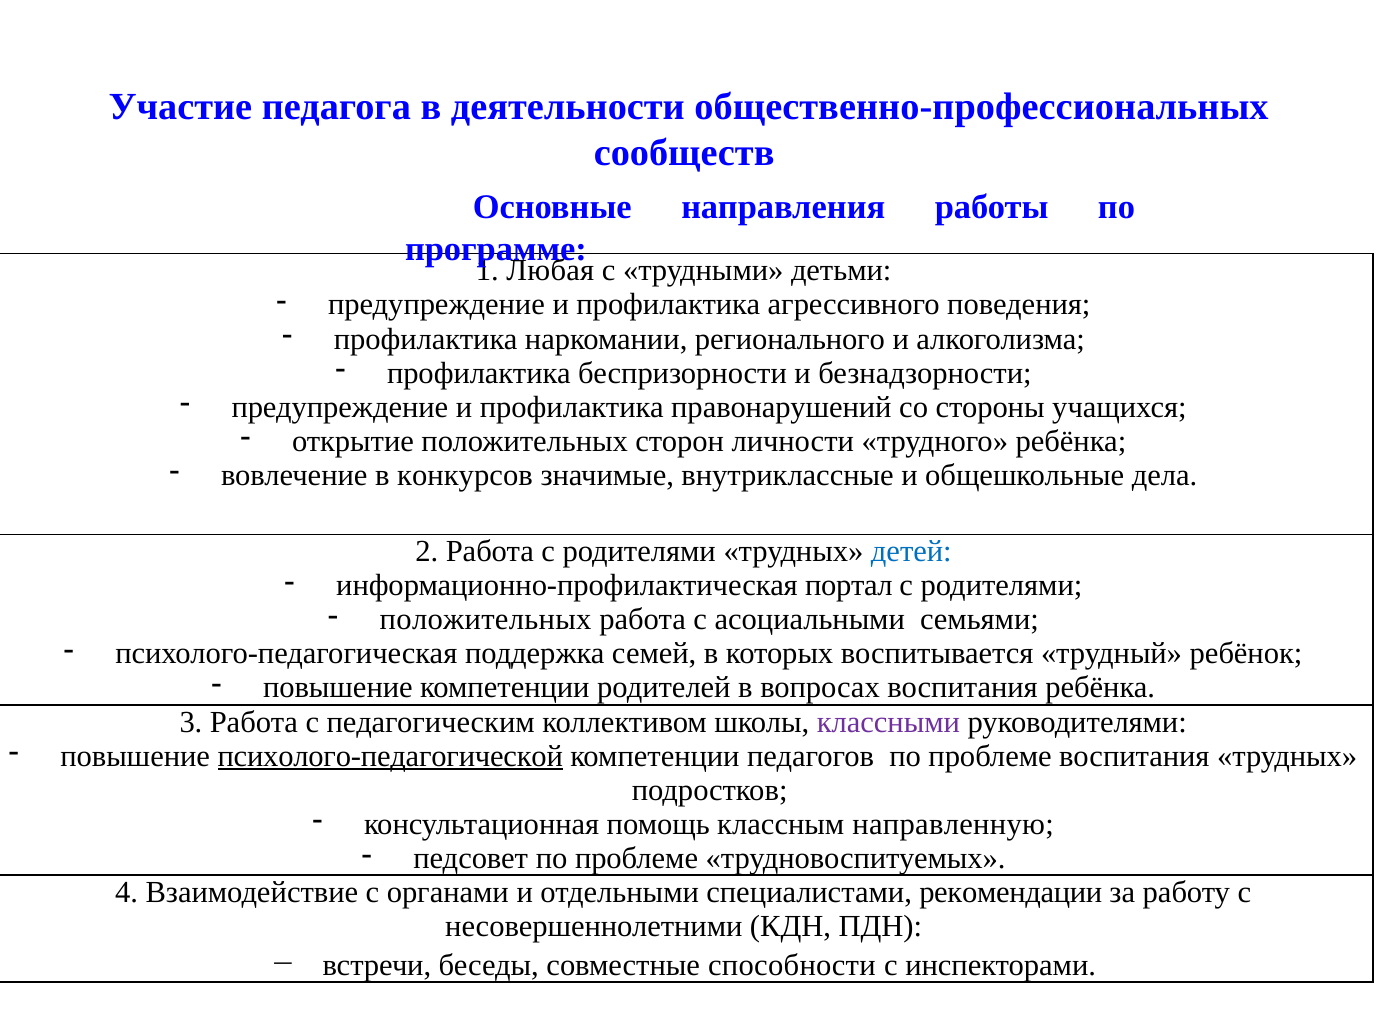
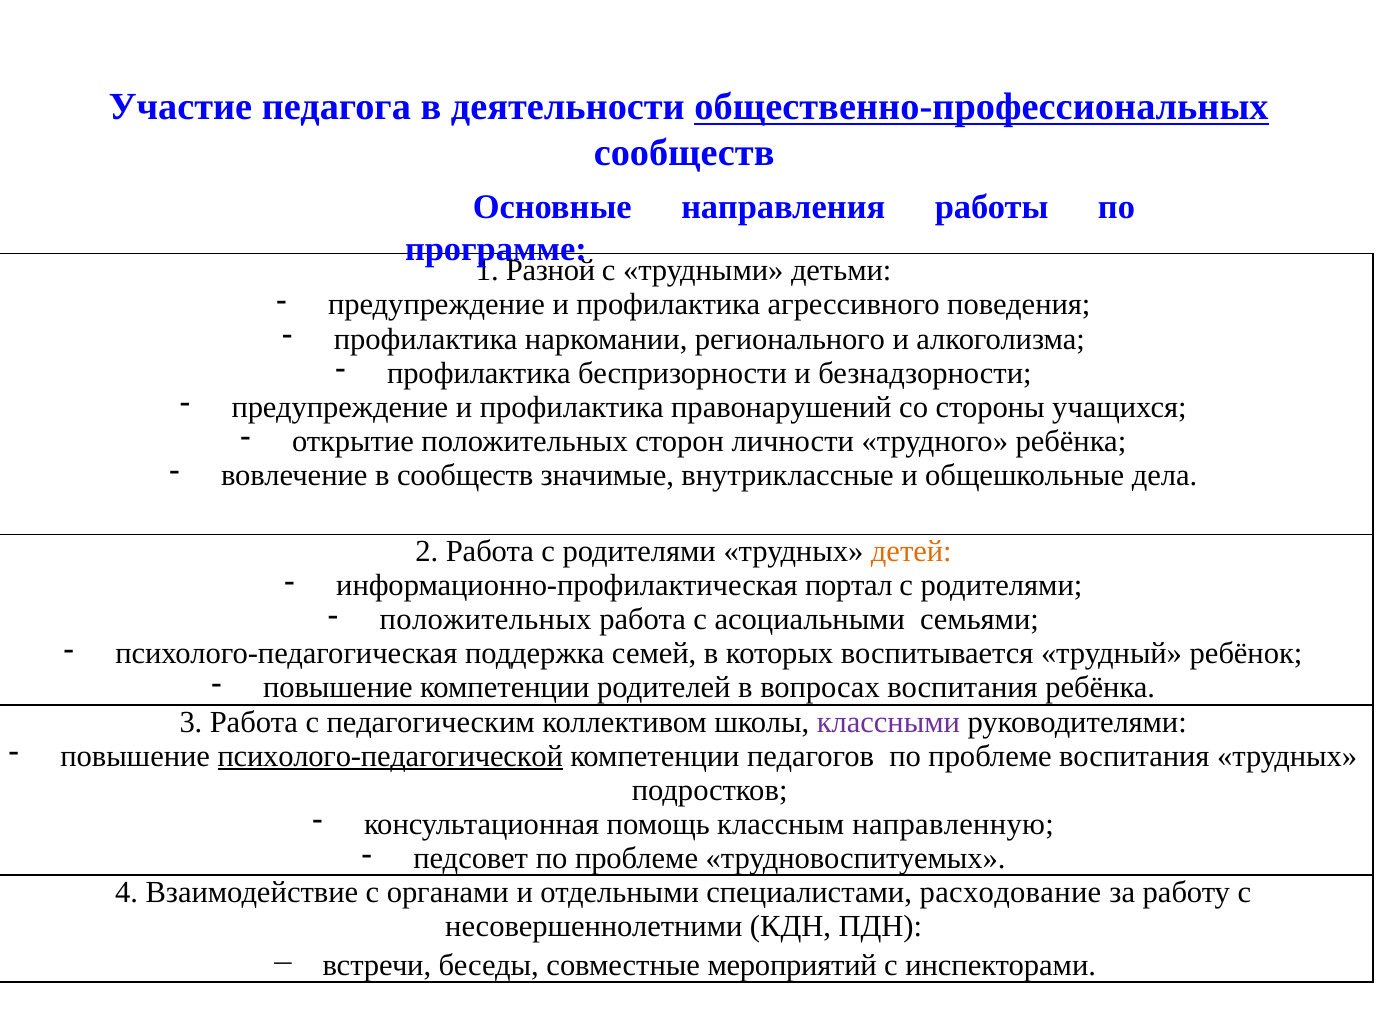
общественно-профессиональных underline: none -> present
Любая: Любая -> Разной
в конкурсов: конкурсов -> сообществ
детей colour: blue -> orange
рекомендации: рекомендации -> расходование
способности: способности -> мероприятий
